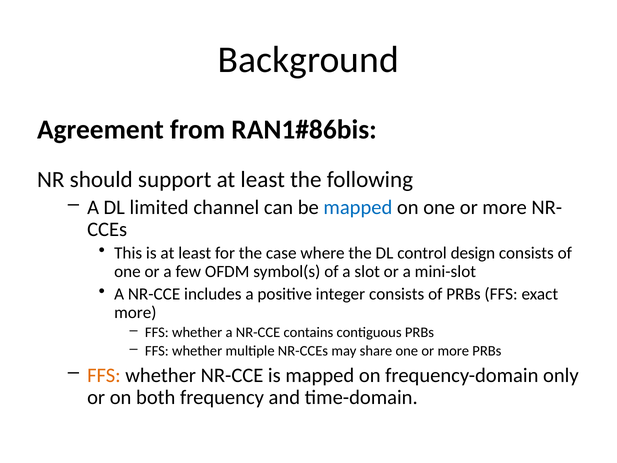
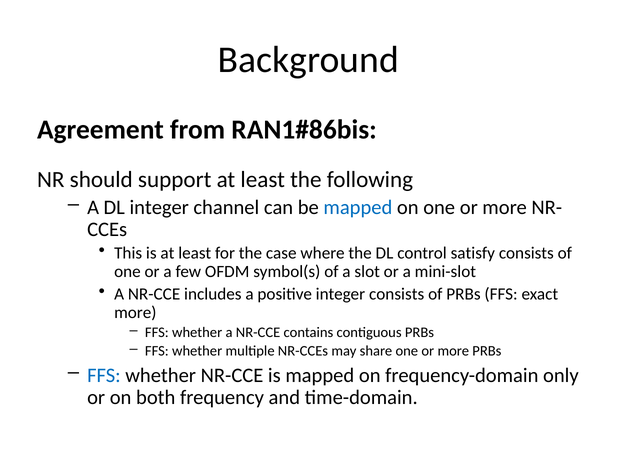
DL limited: limited -> integer
design: design -> satisfy
FFS at (104, 375) colour: orange -> blue
